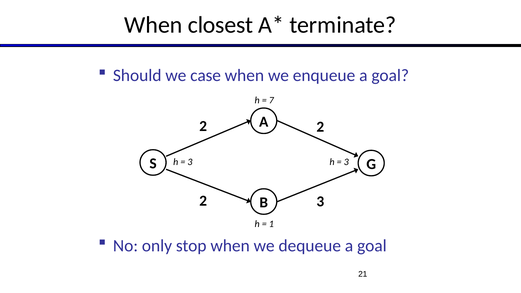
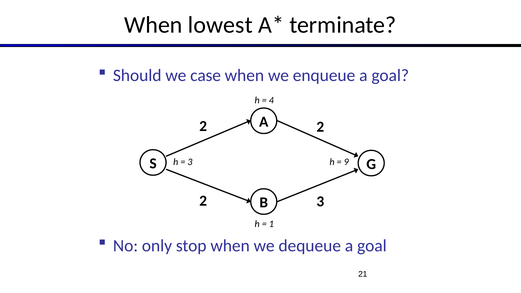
closest: closest -> lowest
7: 7 -> 4
3 at (346, 162): 3 -> 9
